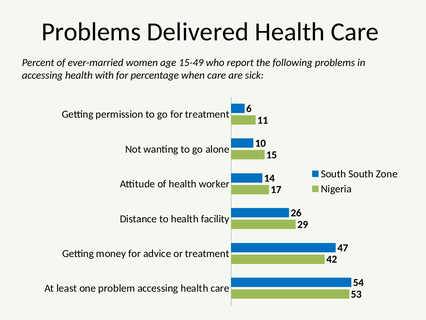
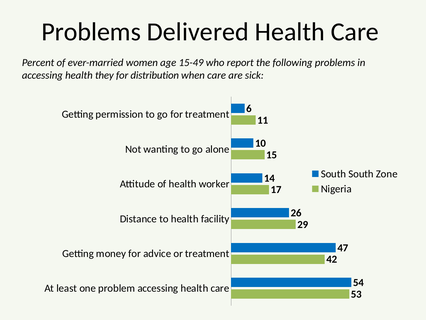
with: with -> they
percentage: percentage -> distribution
